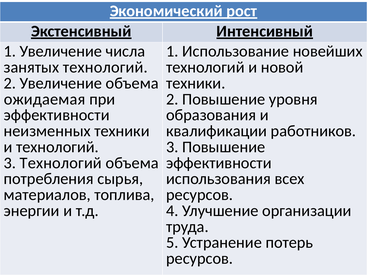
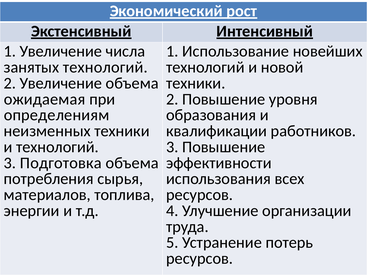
эффективности at (57, 115): эффективности -> определениям
3 Технологий: Технологий -> Подготовка
